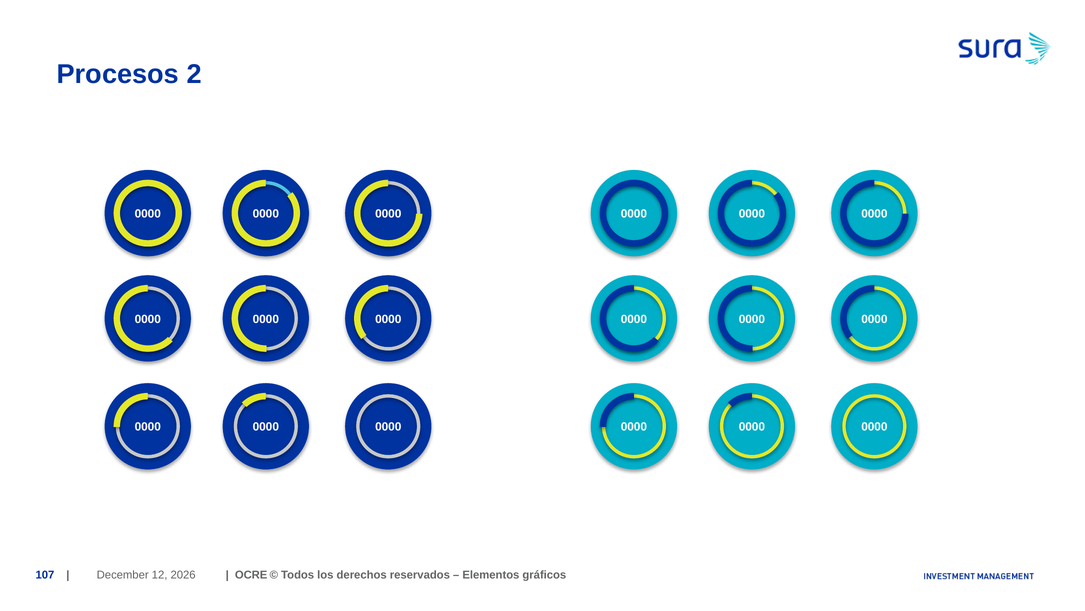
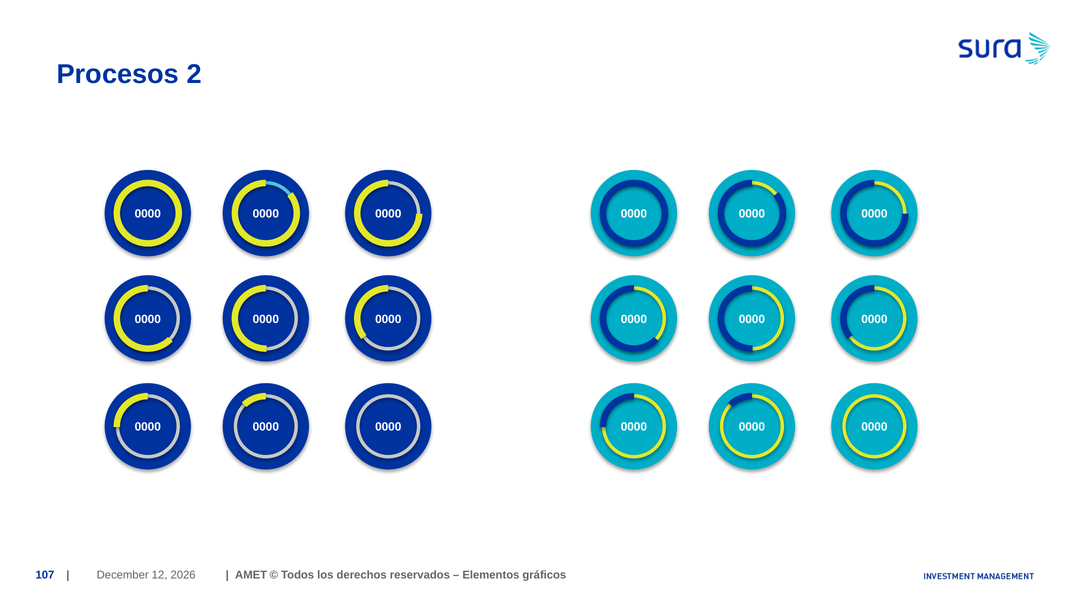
OCRE: OCRE -> AMET
